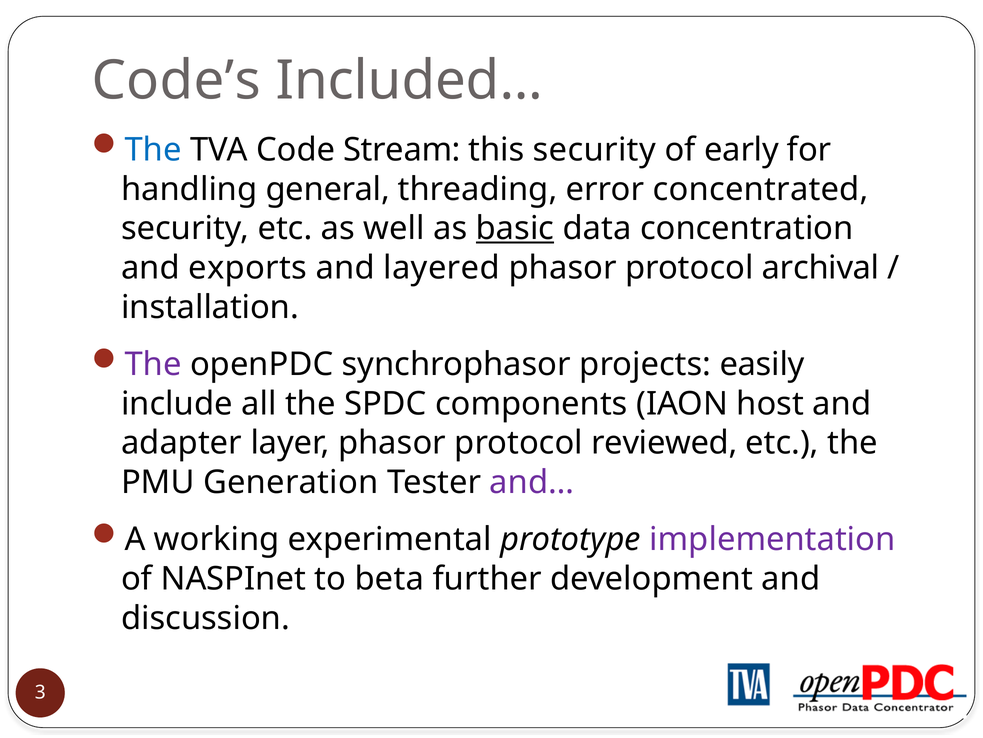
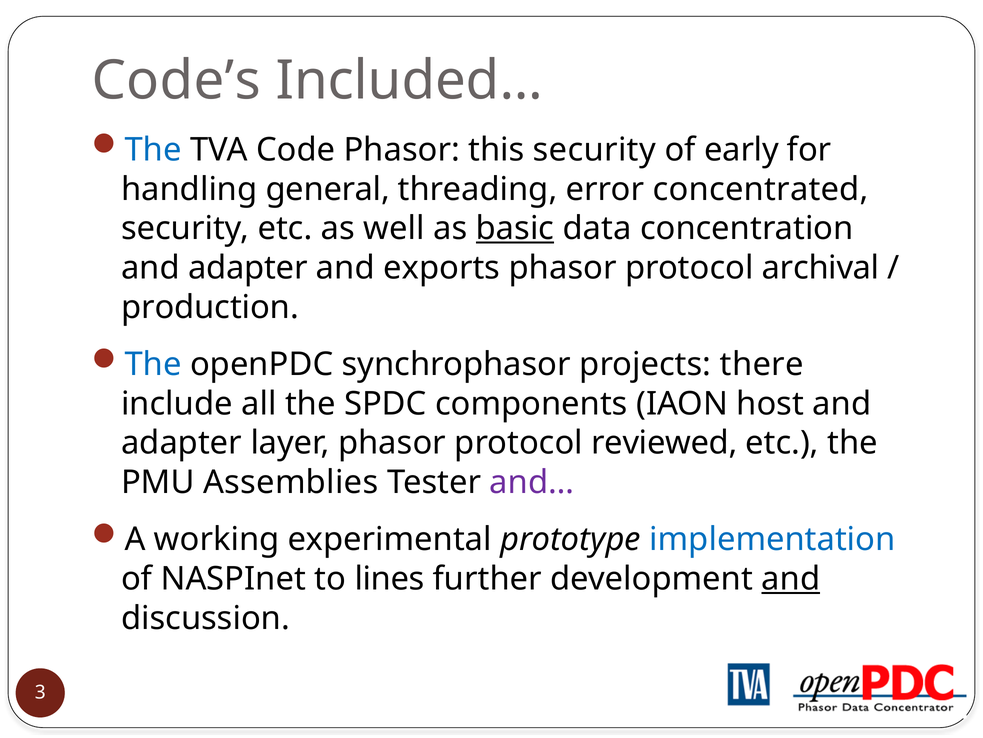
Code Stream: Stream -> Phasor
exports at (248, 268): exports -> adapter
layered: layered -> exports
installation: installation -> production
The at (153, 364) colour: purple -> blue
easily: easily -> there
Generation: Generation -> Assemblies
implementation colour: purple -> blue
beta: beta -> lines
and at (791, 578) underline: none -> present
